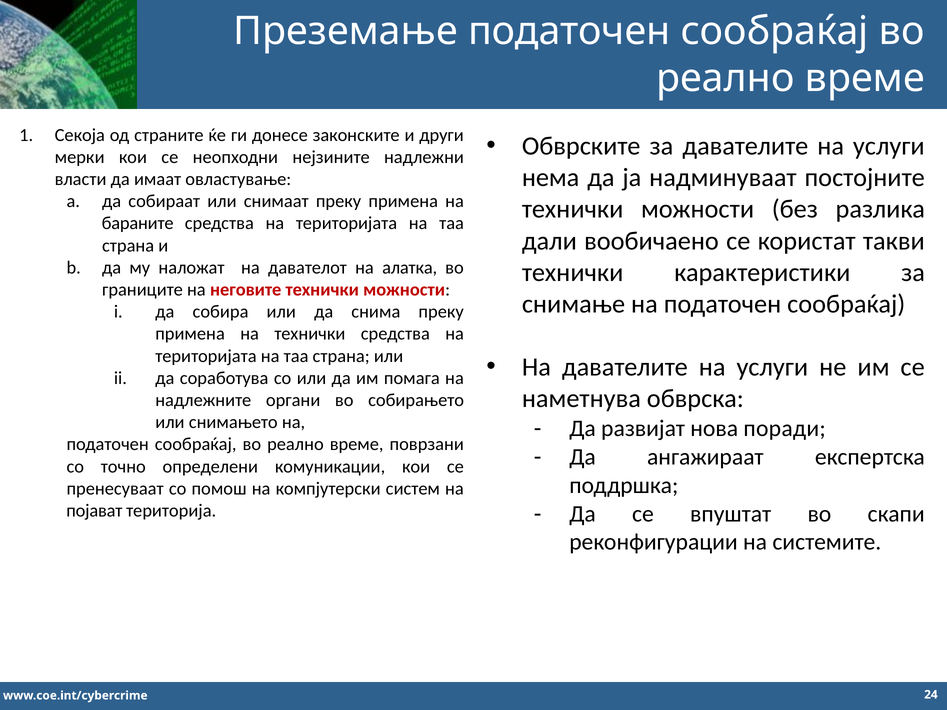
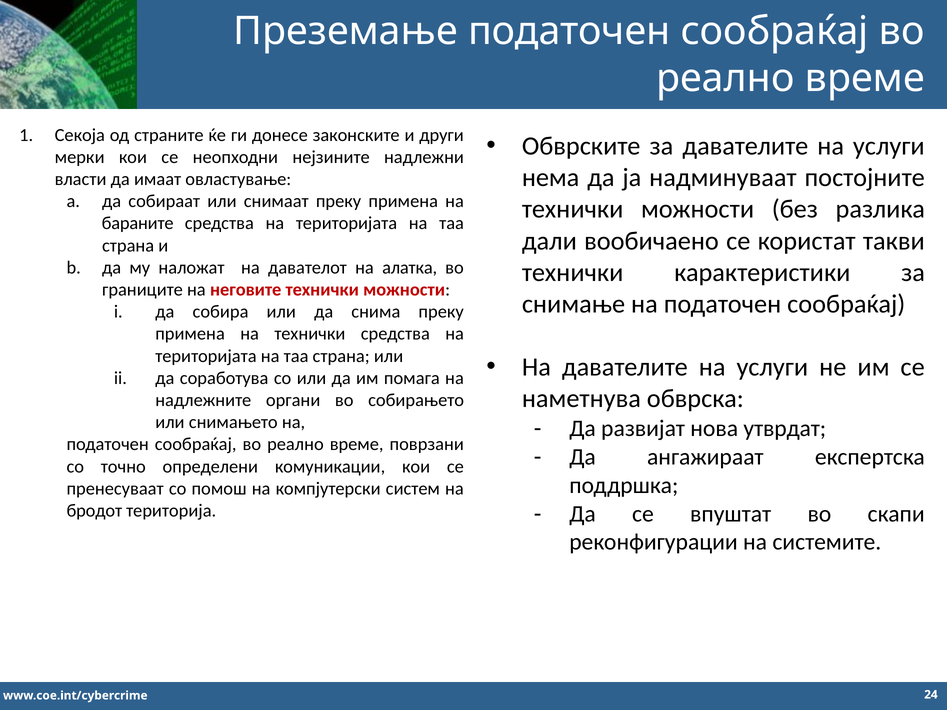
поради: поради -> утврдат
појават: појават -> бродот
